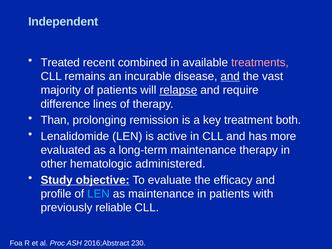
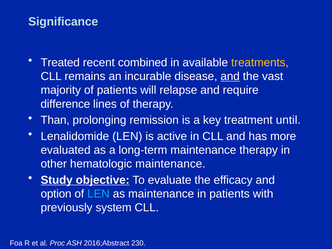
Independent: Independent -> Significance
treatments colour: pink -> yellow
relapse underline: present -> none
both: both -> until
hematologic administered: administered -> maintenance
profile: profile -> option
reliable: reliable -> system
